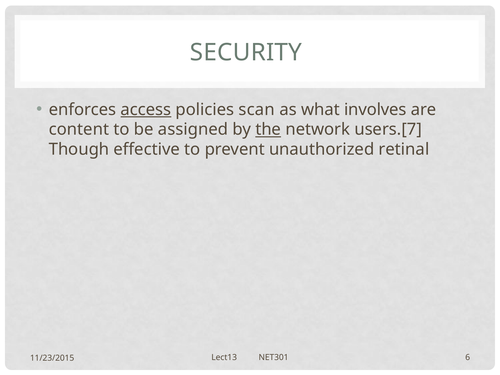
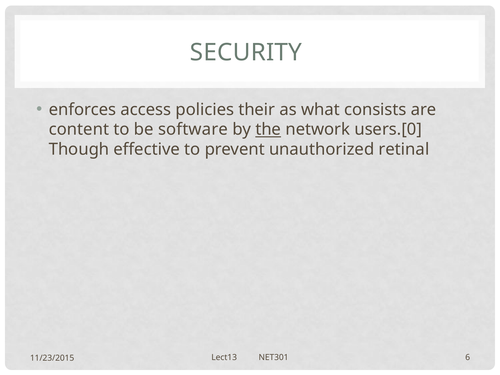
access underline: present -> none
scan: scan -> their
involves: involves -> consists
assigned: assigned -> software
users.[7: users.[7 -> users.[0
